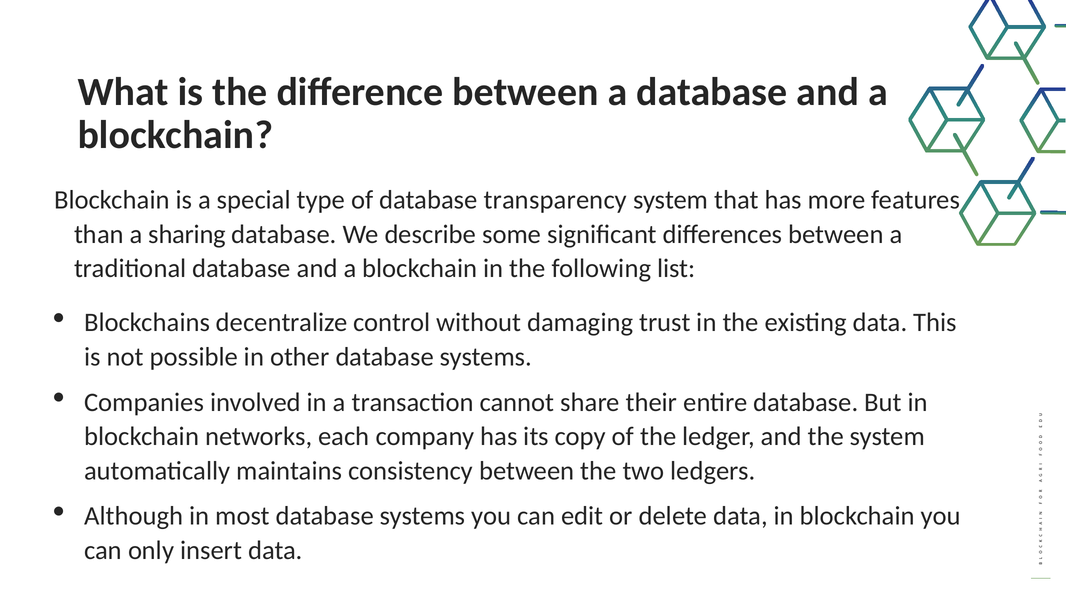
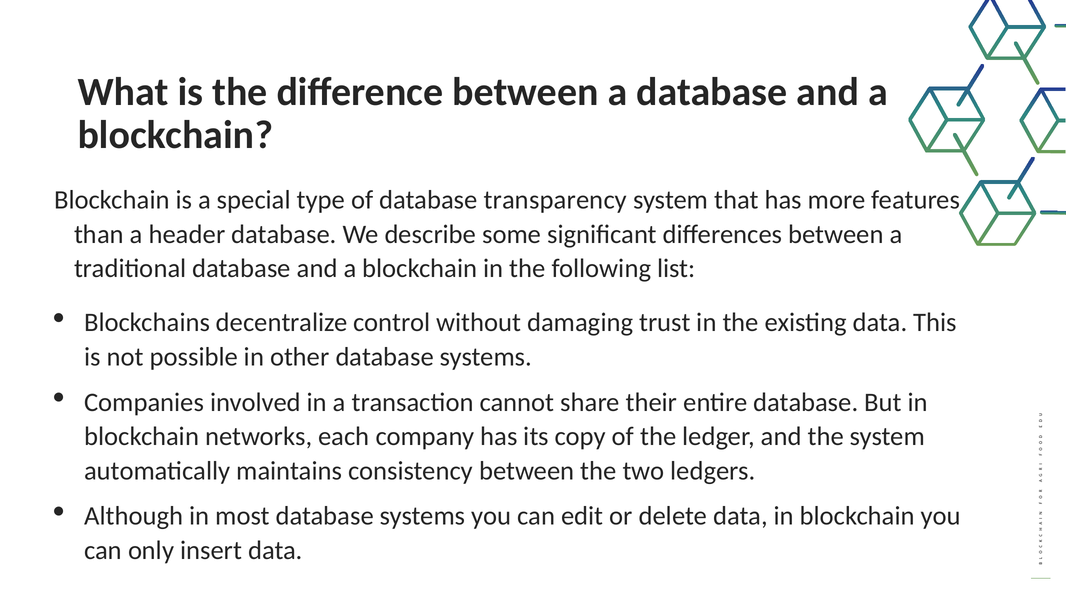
sharing: sharing -> header
